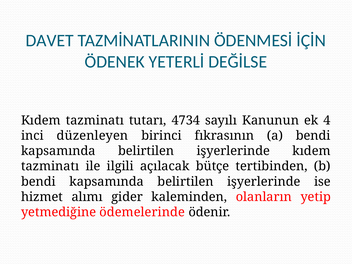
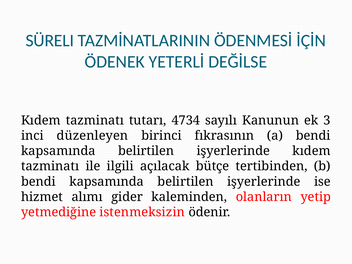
DAVET: DAVET -> SÜRELI
4: 4 -> 3
ödemelerinde: ödemelerinde -> istenmeksizin
